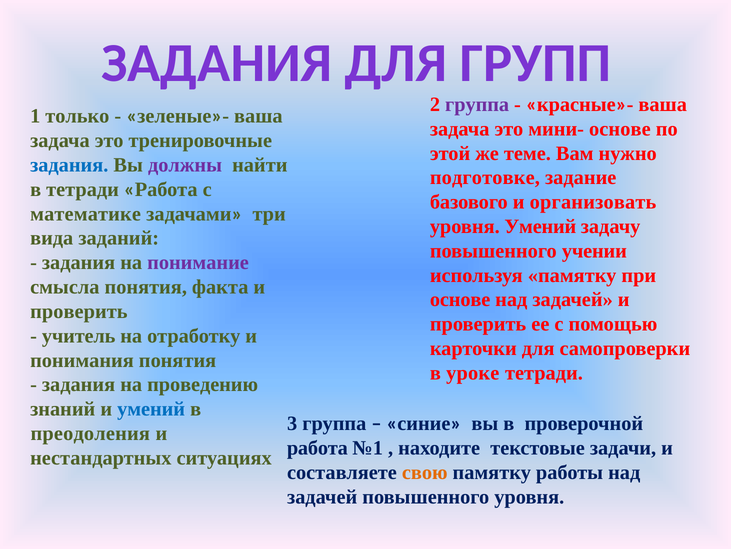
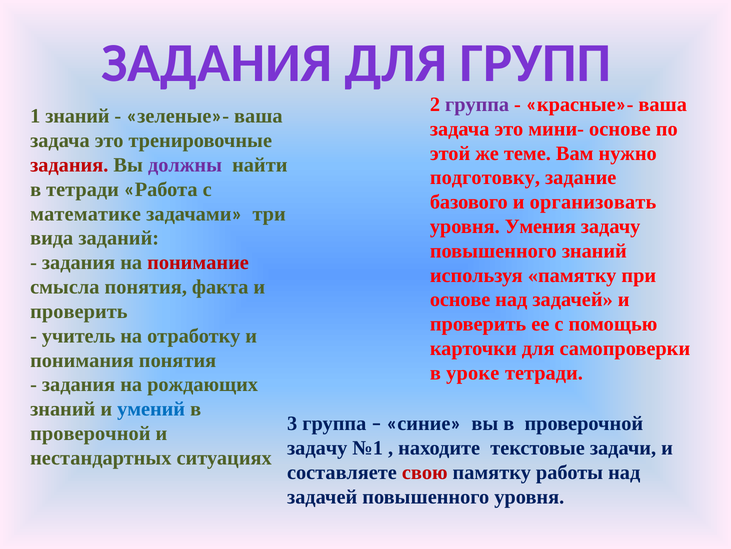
1 только: только -> знаний
задания at (69, 165) colour: blue -> red
подготовке: подготовке -> подготовку
уровня Умений: Умений -> Умения
повышенного учении: учении -> знаний
понимание colour: purple -> red
проведению: проведению -> рождающих
преодоления at (90, 433): преодоления -> проверочной
работа at (317, 448): работа -> задачу
свою colour: orange -> red
